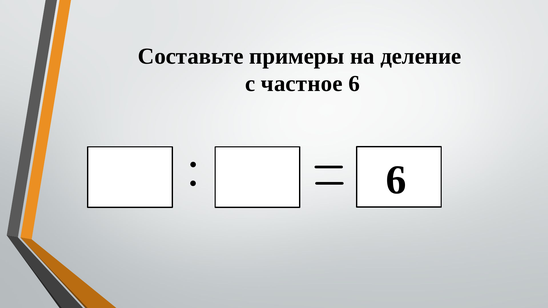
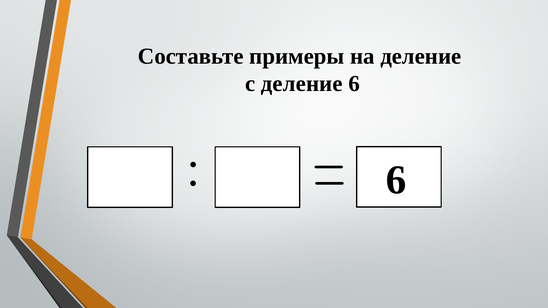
с частное: частное -> деление
